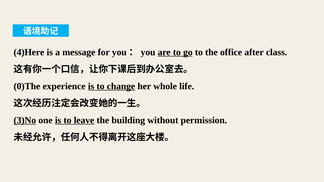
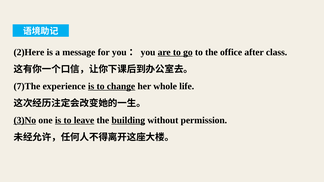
4)Here: 4)Here -> 2)Here
0)The: 0)The -> 7)The
building underline: none -> present
